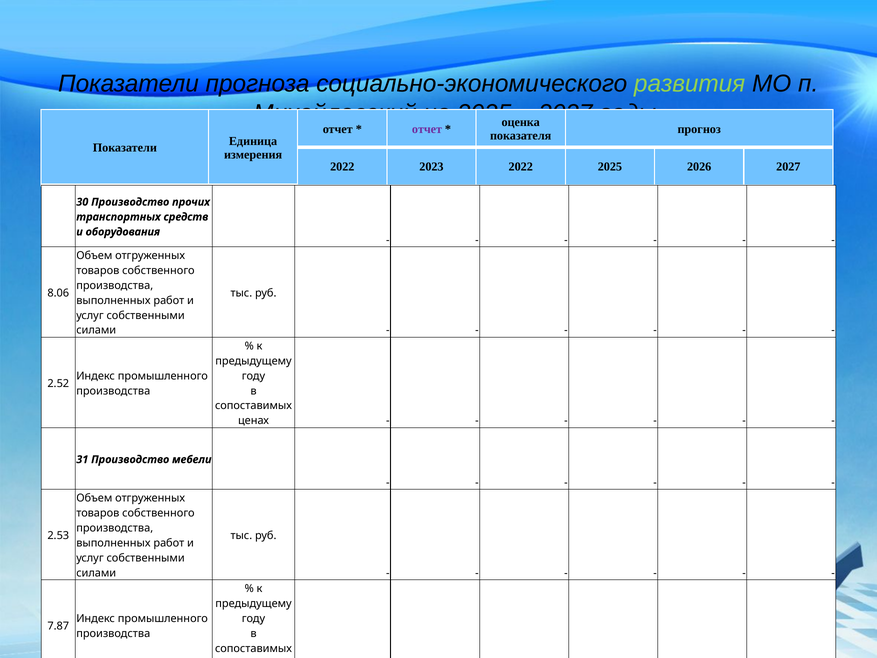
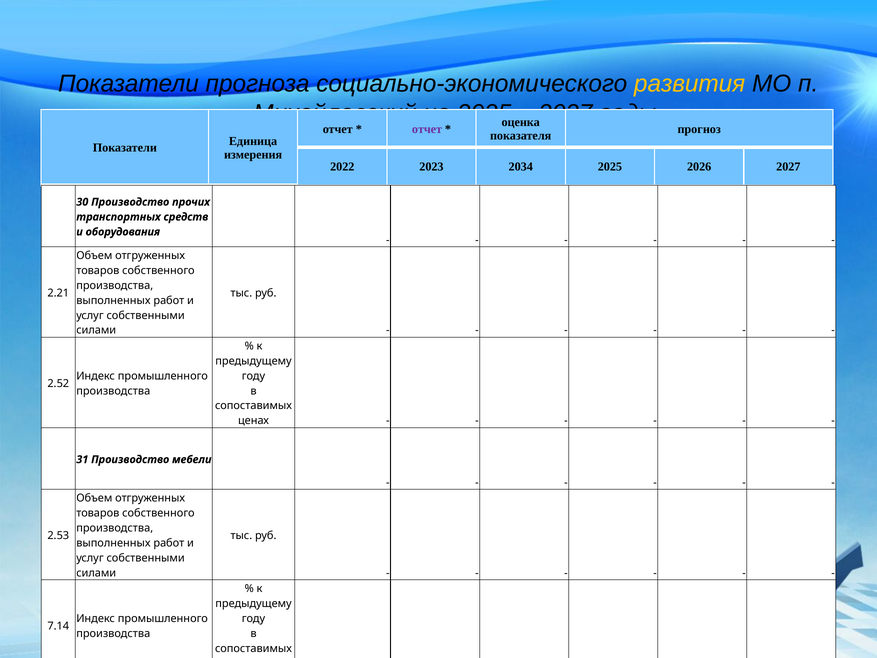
развития colour: light green -> yellow
2023 2022: 2022 -> 2034
8.06: 8.06 -> 2.21
7.87: 7.87 -> 7.14
